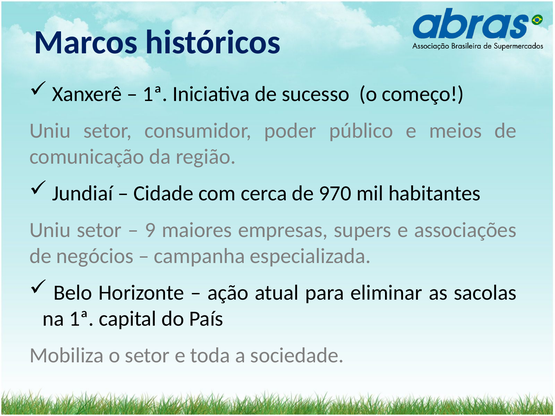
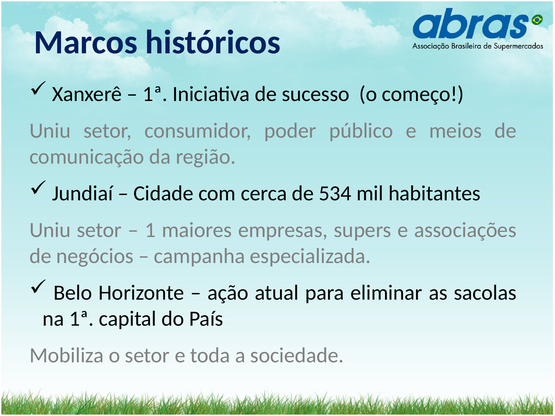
970: 970 -> 534
9: 9 -> 1
